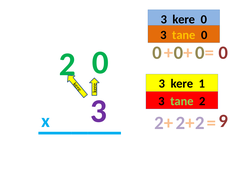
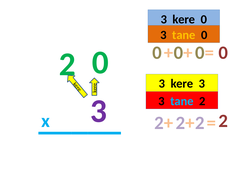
kere 1: 1 -> 3
tane at (182, 101) colour: light green -> light blue
9 at (223, 121): 9 -> 2
